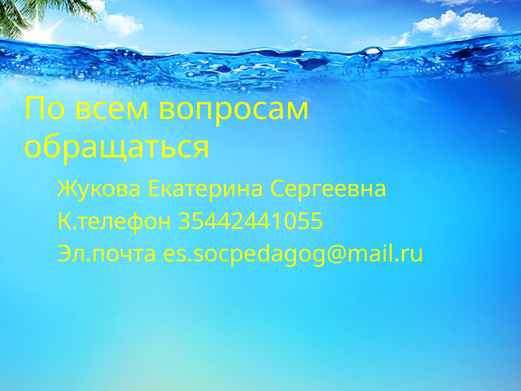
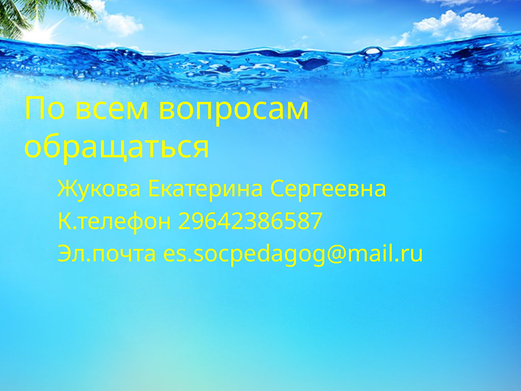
35442441055: 35442441055 -> 29642386587
